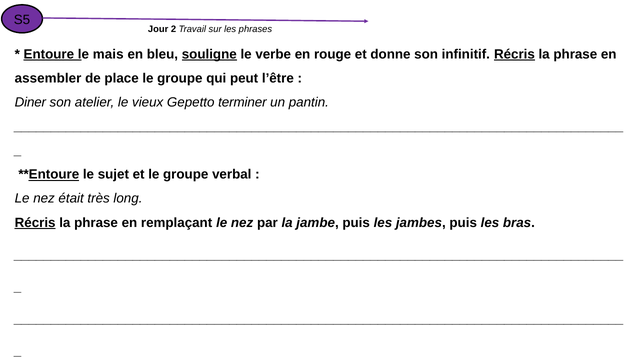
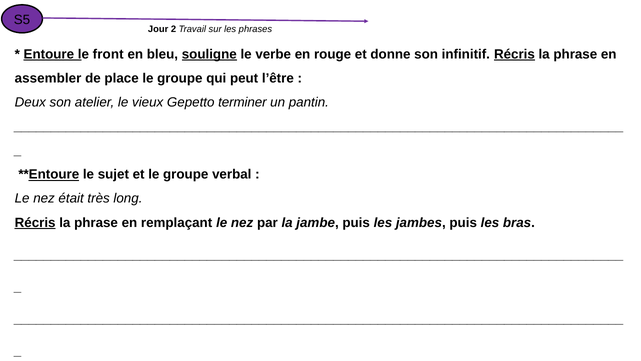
mais: mais -> front
Diner: Diner -> Deux
